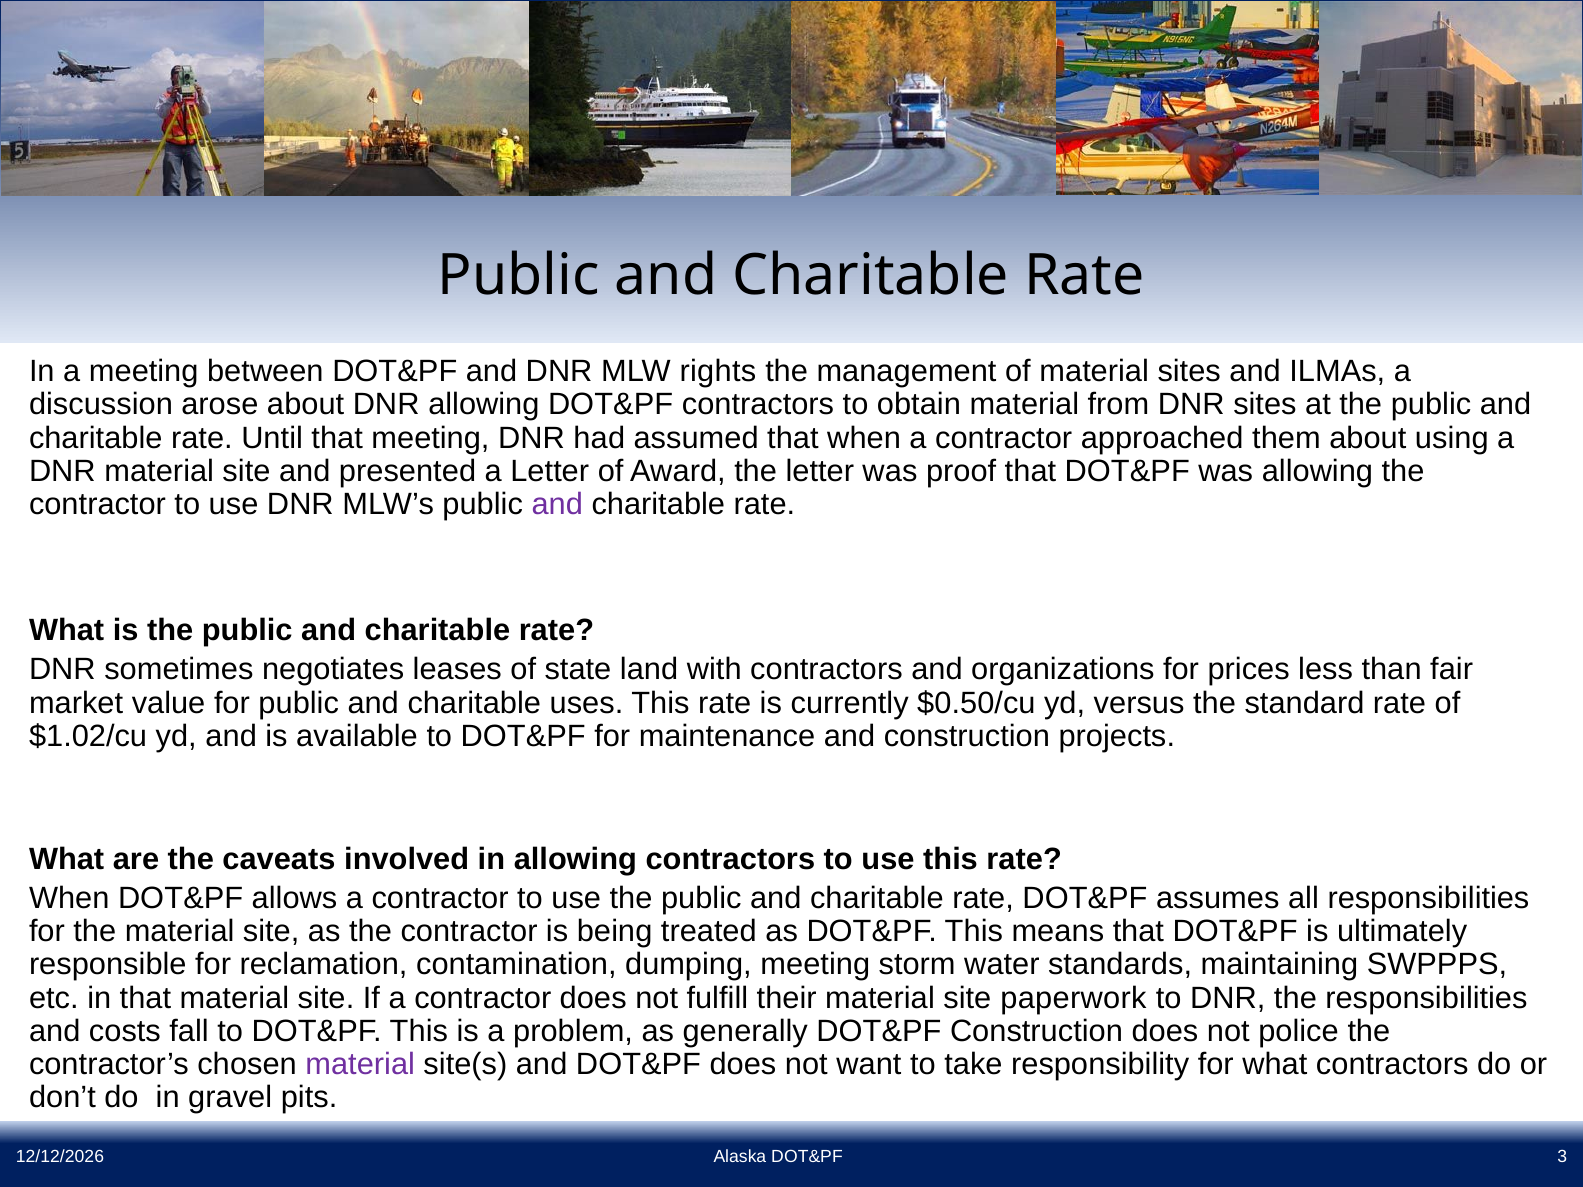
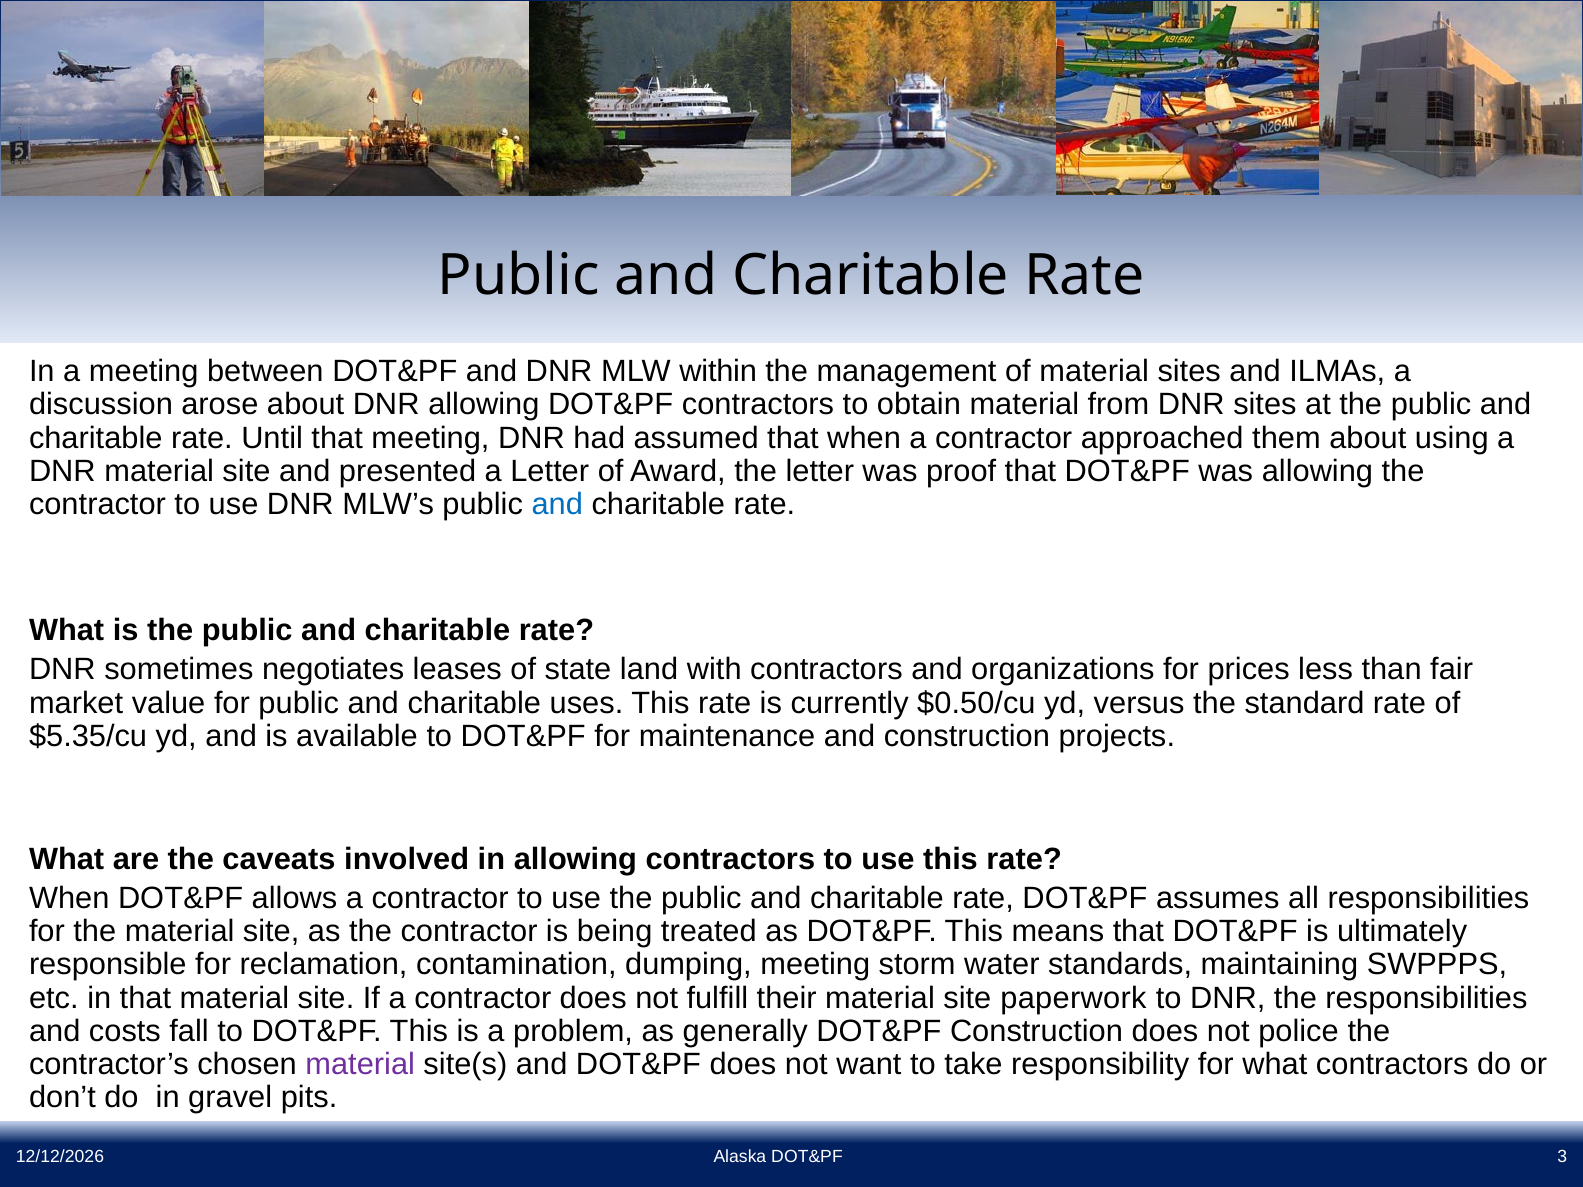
rights: rights -> within
and at (557, 505) colour: purple -> blue
$1.02/cu: $1.02/cu -> $5.35/cu
